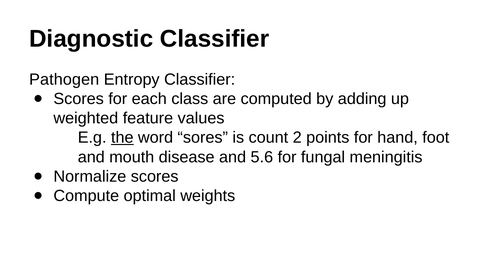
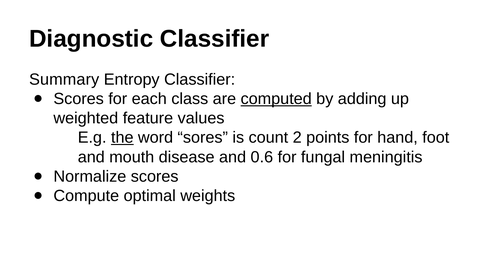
Pathogen: Pathogen -> Summary
computed underline: none -> present
5.6: 5.6 -> 0.6
